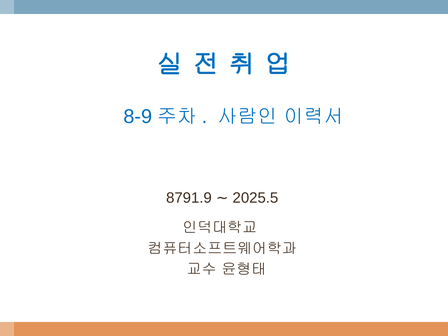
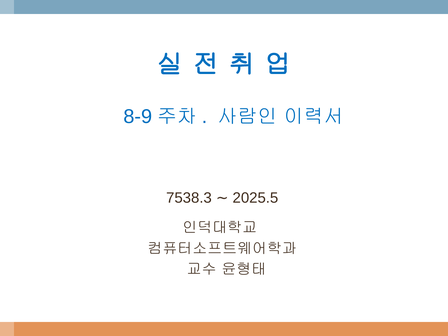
8791.9: 8791.9 -> 7538.3
